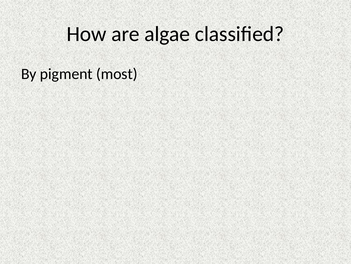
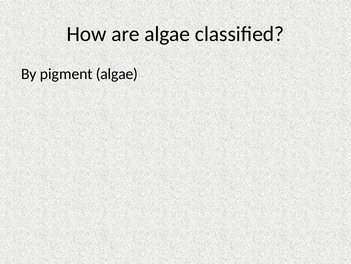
pigment most: most -> algae
